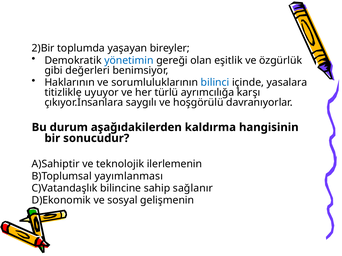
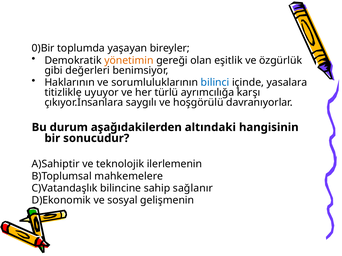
2)Bir: 2)Bir -> 0)Bir
yönetimin colour: blue -> orange
kaldırma: kaldırma -> altındaki
yayımlanması: yayımlanması -> mahkemelere
